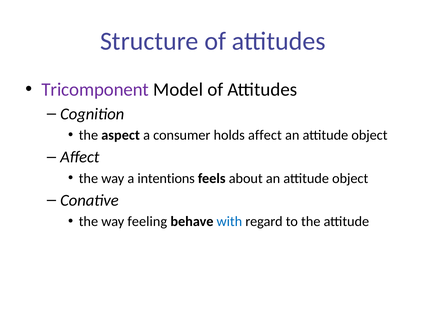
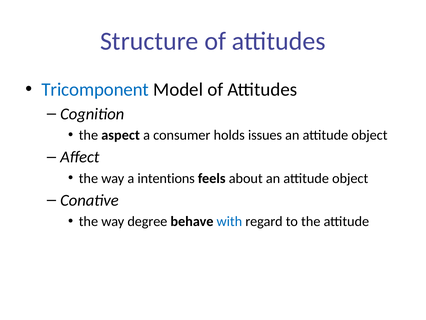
Tricomponent colour: purple -> blue
holds affect: affect -> issues
feeling: feeling -> degree
